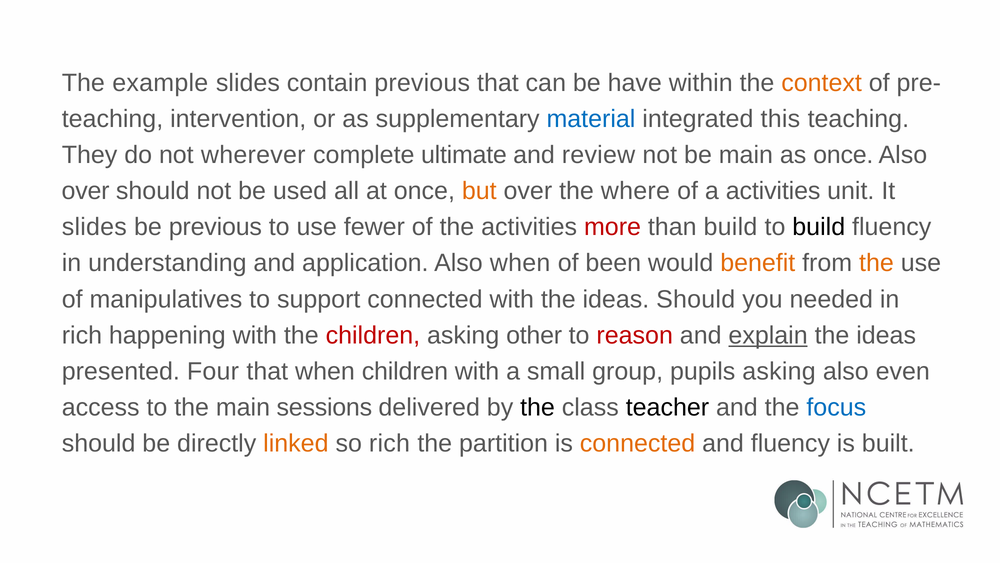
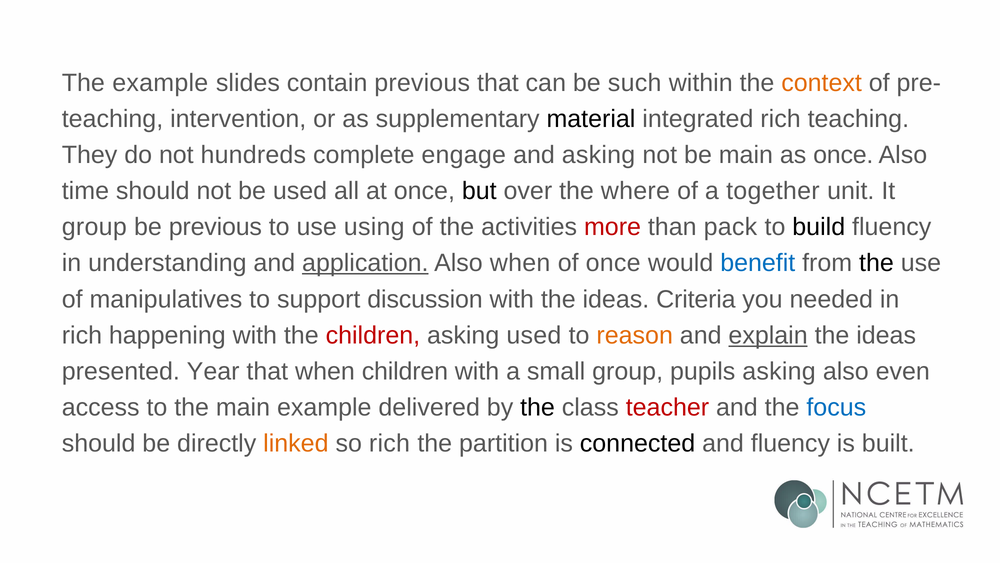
have: have -> such
material colour: blue -> black
integrated this: this -> rich
wherever: wherever -> hundreds
ultimate: ultimate -> engage
and review: review -> asking
over at (86, 191): over -> time
but colour: orange -> black
a activities: activities -> together
slides at (94, 227): slides -> group
fewer: fewer -> using
than build: build -> pack
application underline: none -> present
of been: been -> once
benefit colour: orange -> blue
the at (876, 263) colour: orange -> black
support connected: connected -> discussion
ideas Should: Should -> Criteria
asking other: other -> used
reason colour: red -> orange
Four: Four -> Year
main sessions: sessions -> example
teacher colour: black -> red
connected at (638, 443) colour: orange -> black
